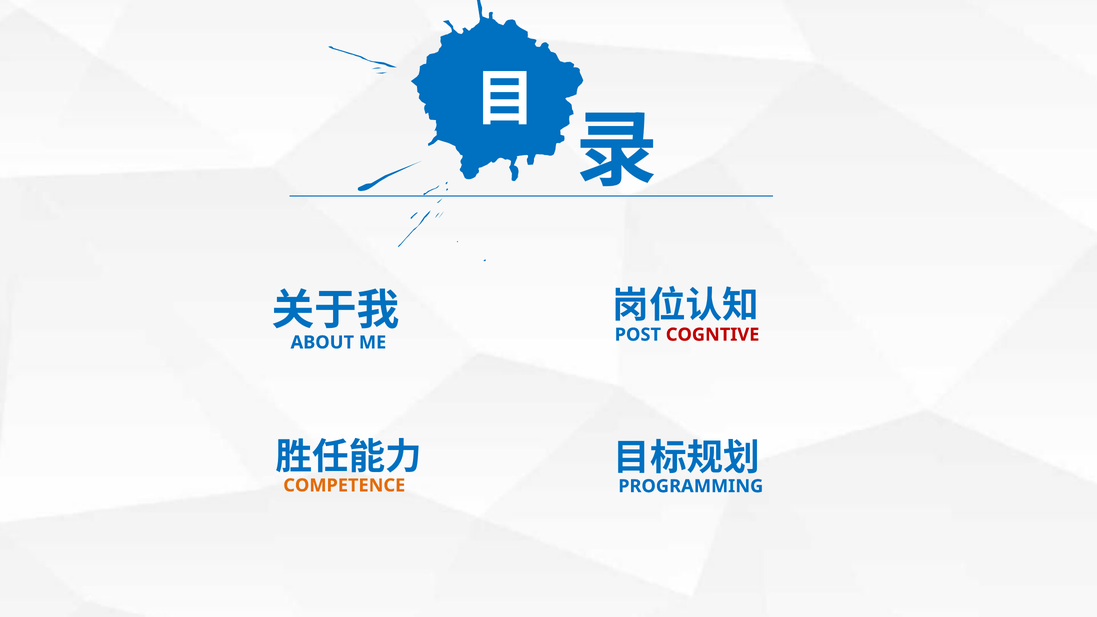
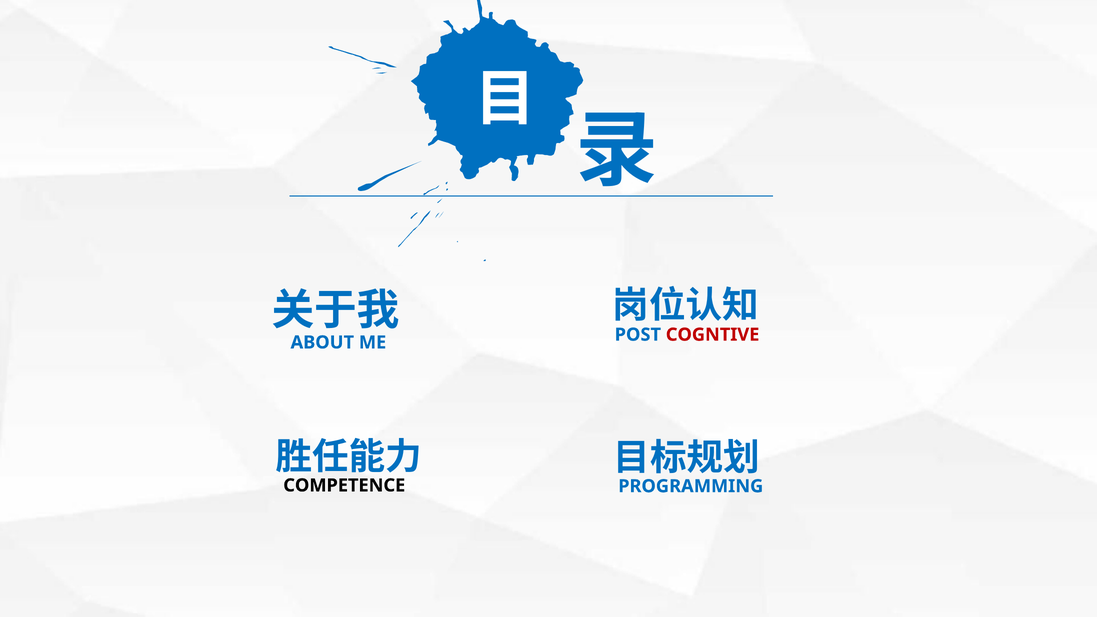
COMPETENCE colour: orange -> black
